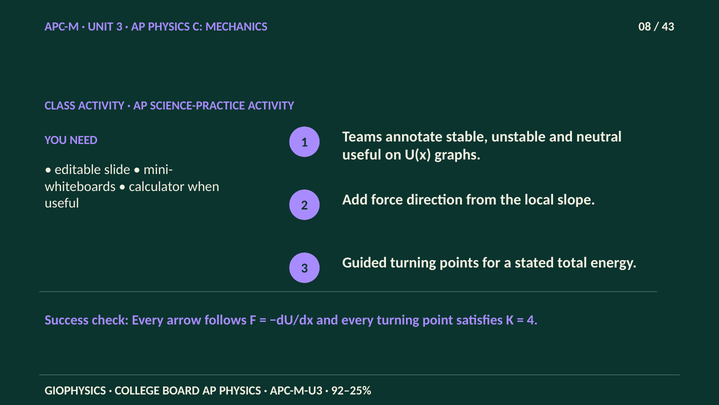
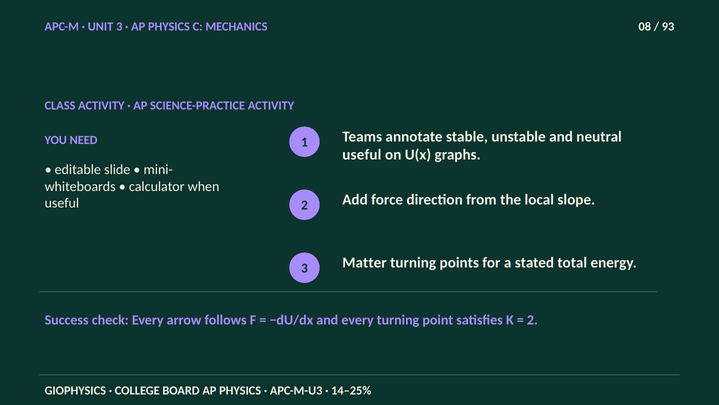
43: 43 -> 93
Guided: Guided -> Matter
4 at (532, 320): 4 -> 2
92–25%: 92–25% -> 14–25%
